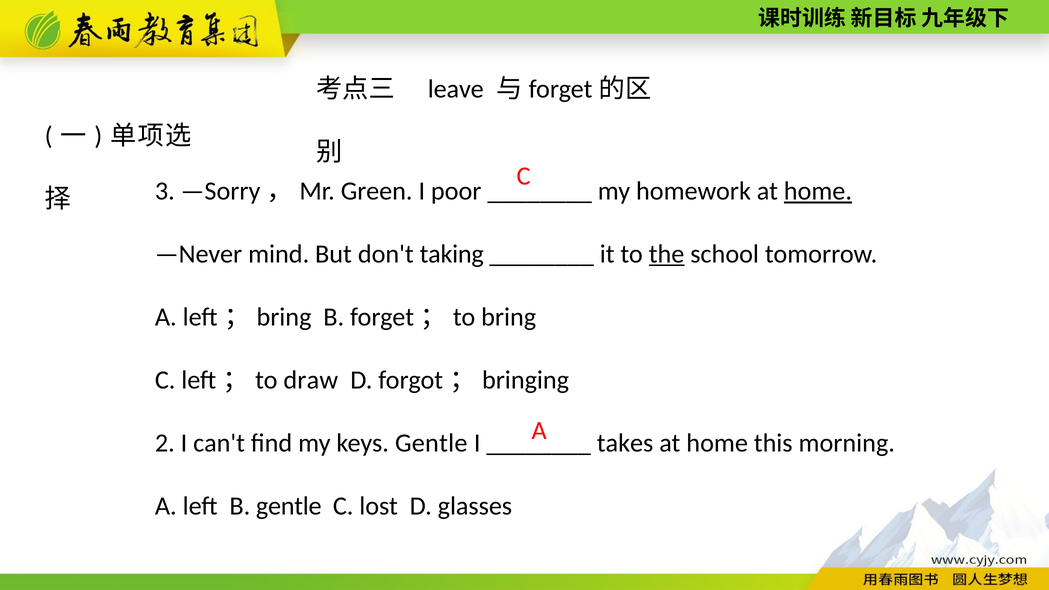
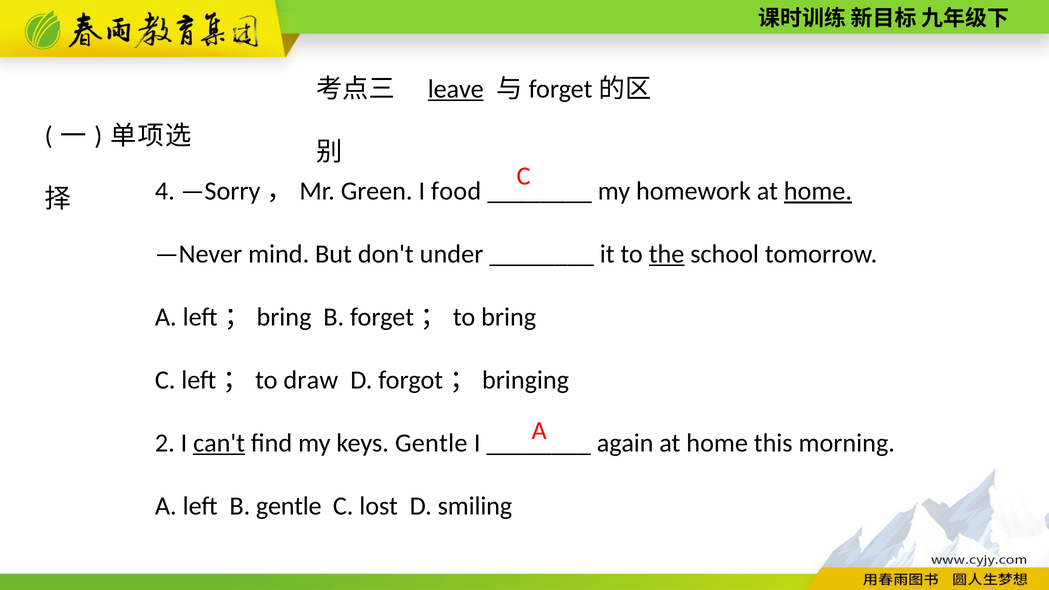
leave underline: none -> present
3: 3 -> 4
poor: poor -> food
taking: taking -> under
can't underline: none -> present
takes: takes -> again
glasses: glasses -> smiling
